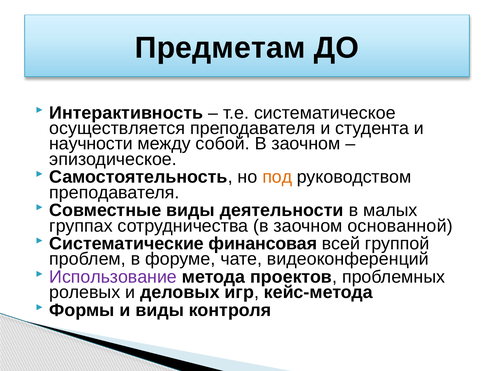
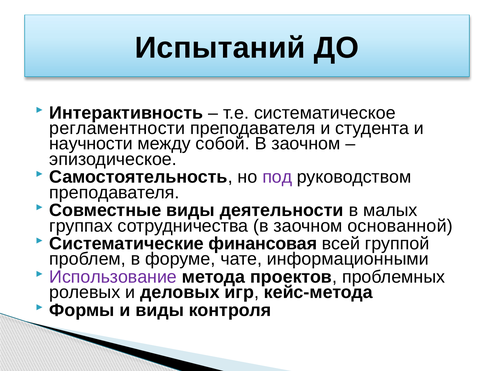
Предметам: Предметам -> Испытаний
осуществляется: осуществляется -> регламентности
под colour: orange -> purple
видеоконференций: видеоконференций -> информационными
